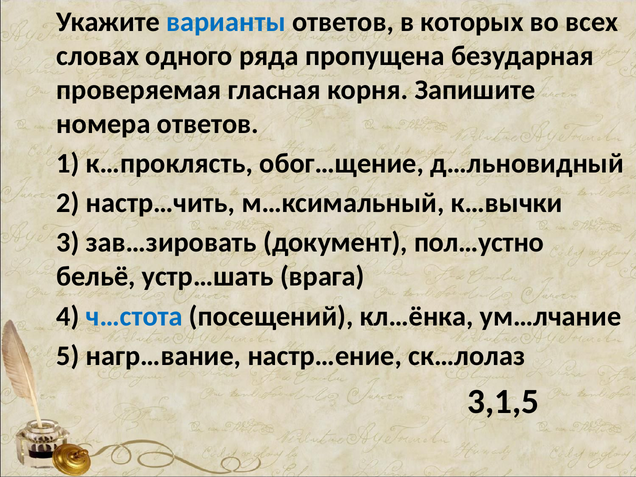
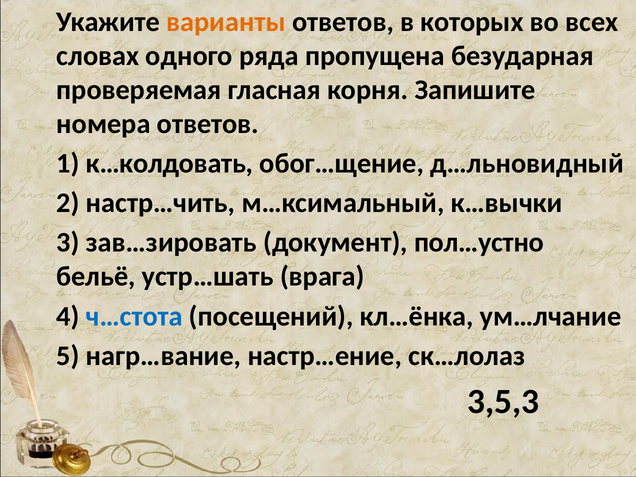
варианты colour: blue -> orange
к…проклясть: к…проклясть -> к…колдовать
3,1,5: 3,1,5 -> 3,5,3
